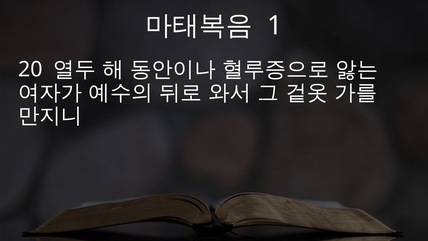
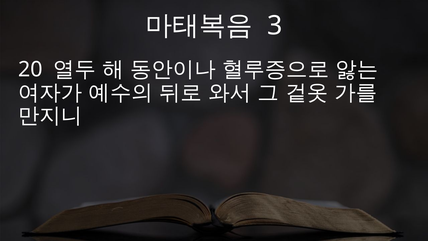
1: 1 -> 3
